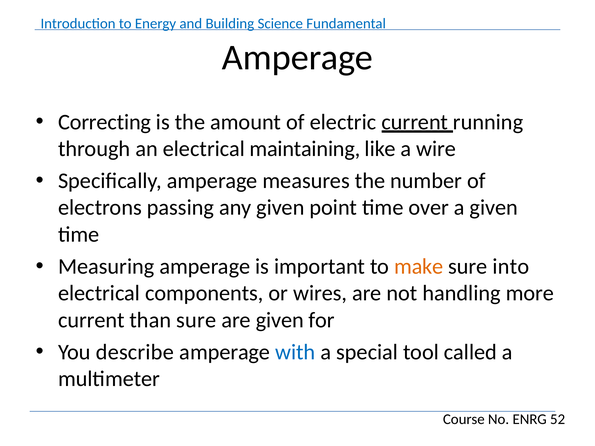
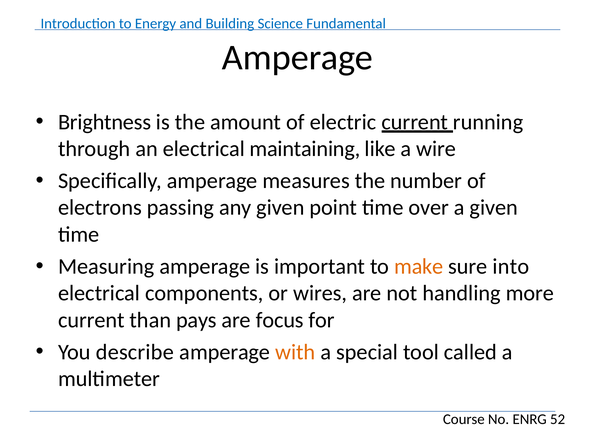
Correcting: Correcting -> Brightness
than sure: sure -> pays
are given: given -> focus
with colour: blue -> orange
